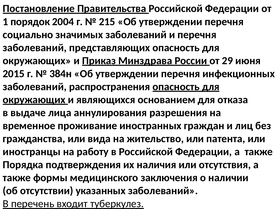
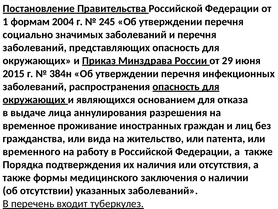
порядок: порядок -> формам
215: 215 -> 245
иностранцы: иностранцы -> временного
